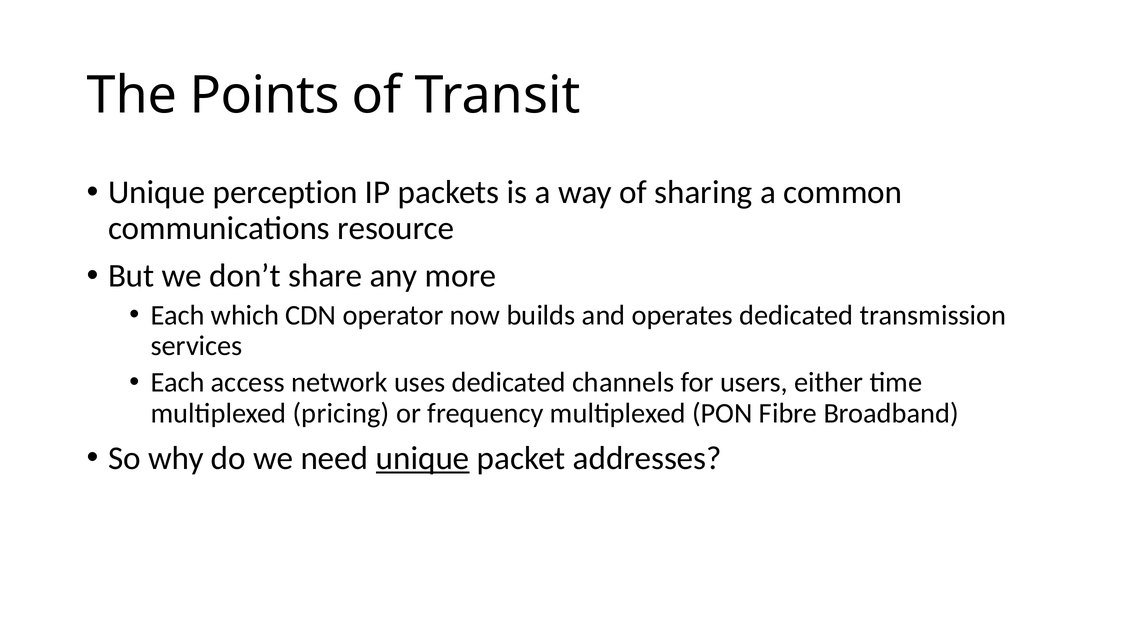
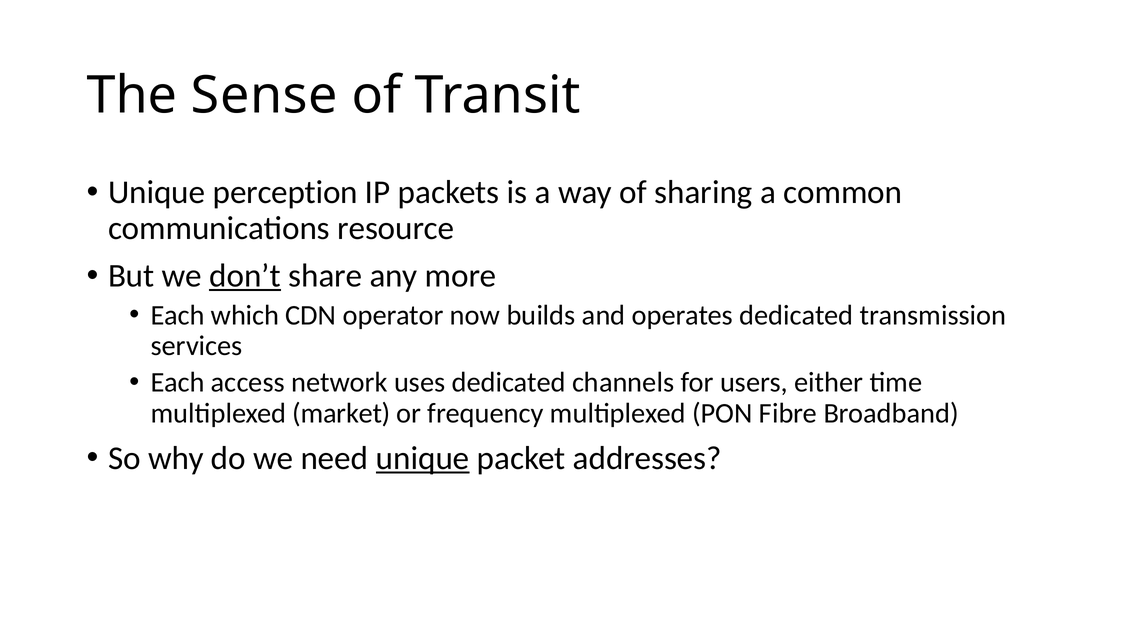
Points: Points -> Sense
don’t underline: none -> present
pricing: pricing -> market
